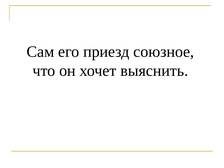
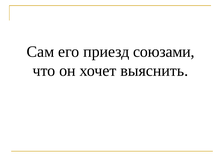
союзное: союзное -> союзами
